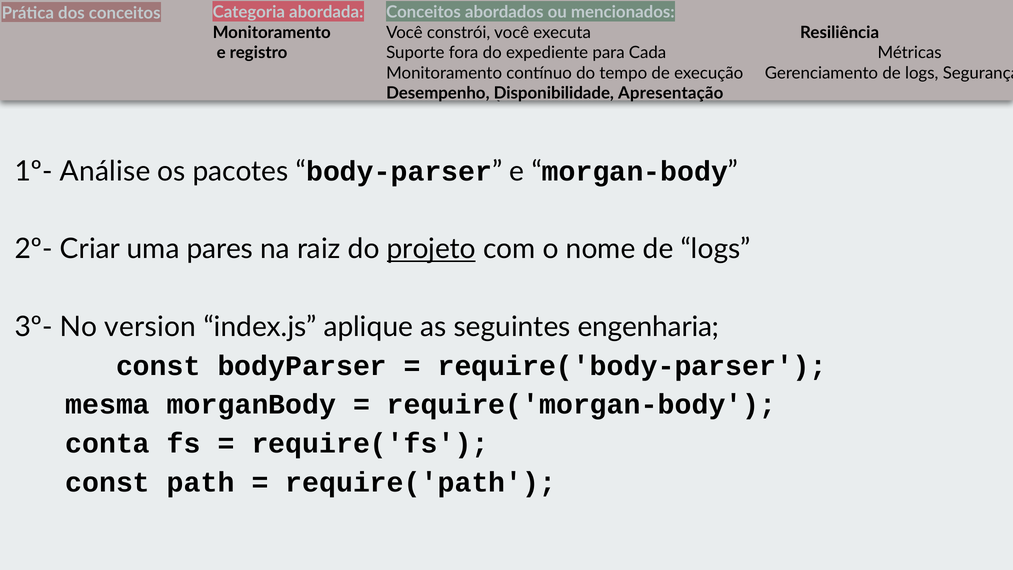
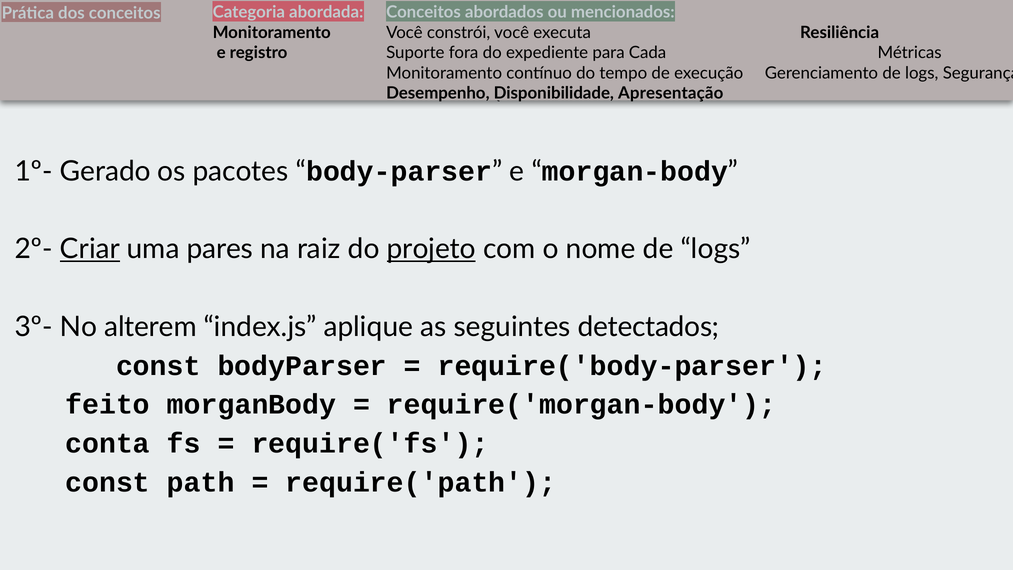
Análise: Análise -> Gerado
Criar underline: none -> present
version: version -> alterem
engenharia: engenharia -> detectados
mesma: mesma -> feito
